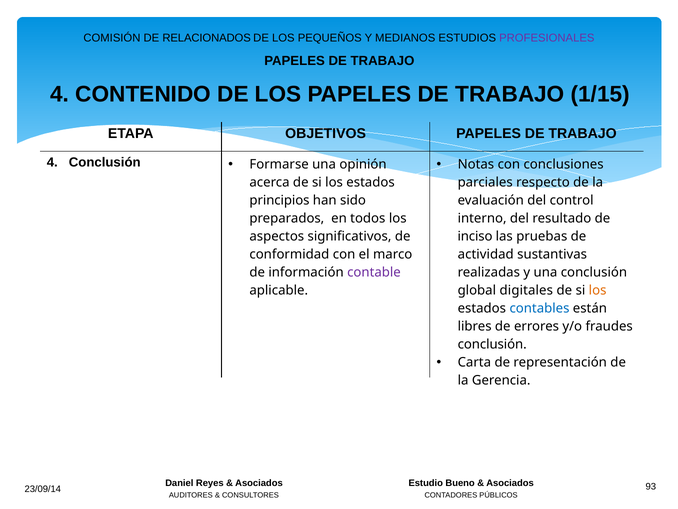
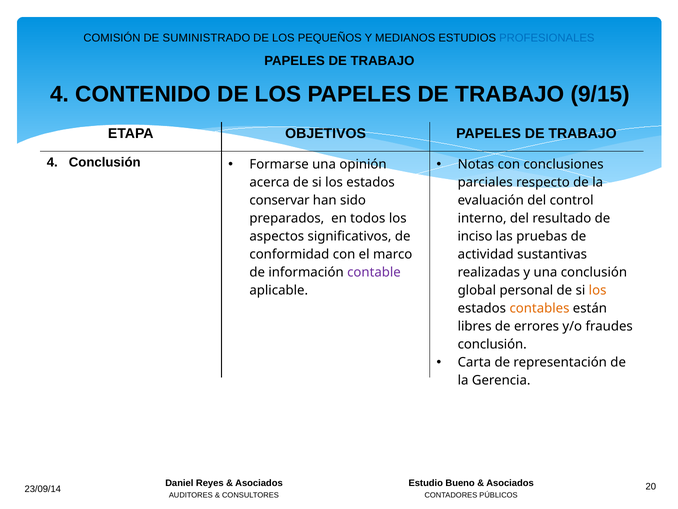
RELACIONADOS: RELACIONADOS -> SUMINISTRADO
PROFESIONALES colour: purple -> blue
1/15: 1/15 -> 9/15
principios: principios -> conservar
digitales: digitales -> personal
contables colour: blue -> orange
93: 93 -> 20
